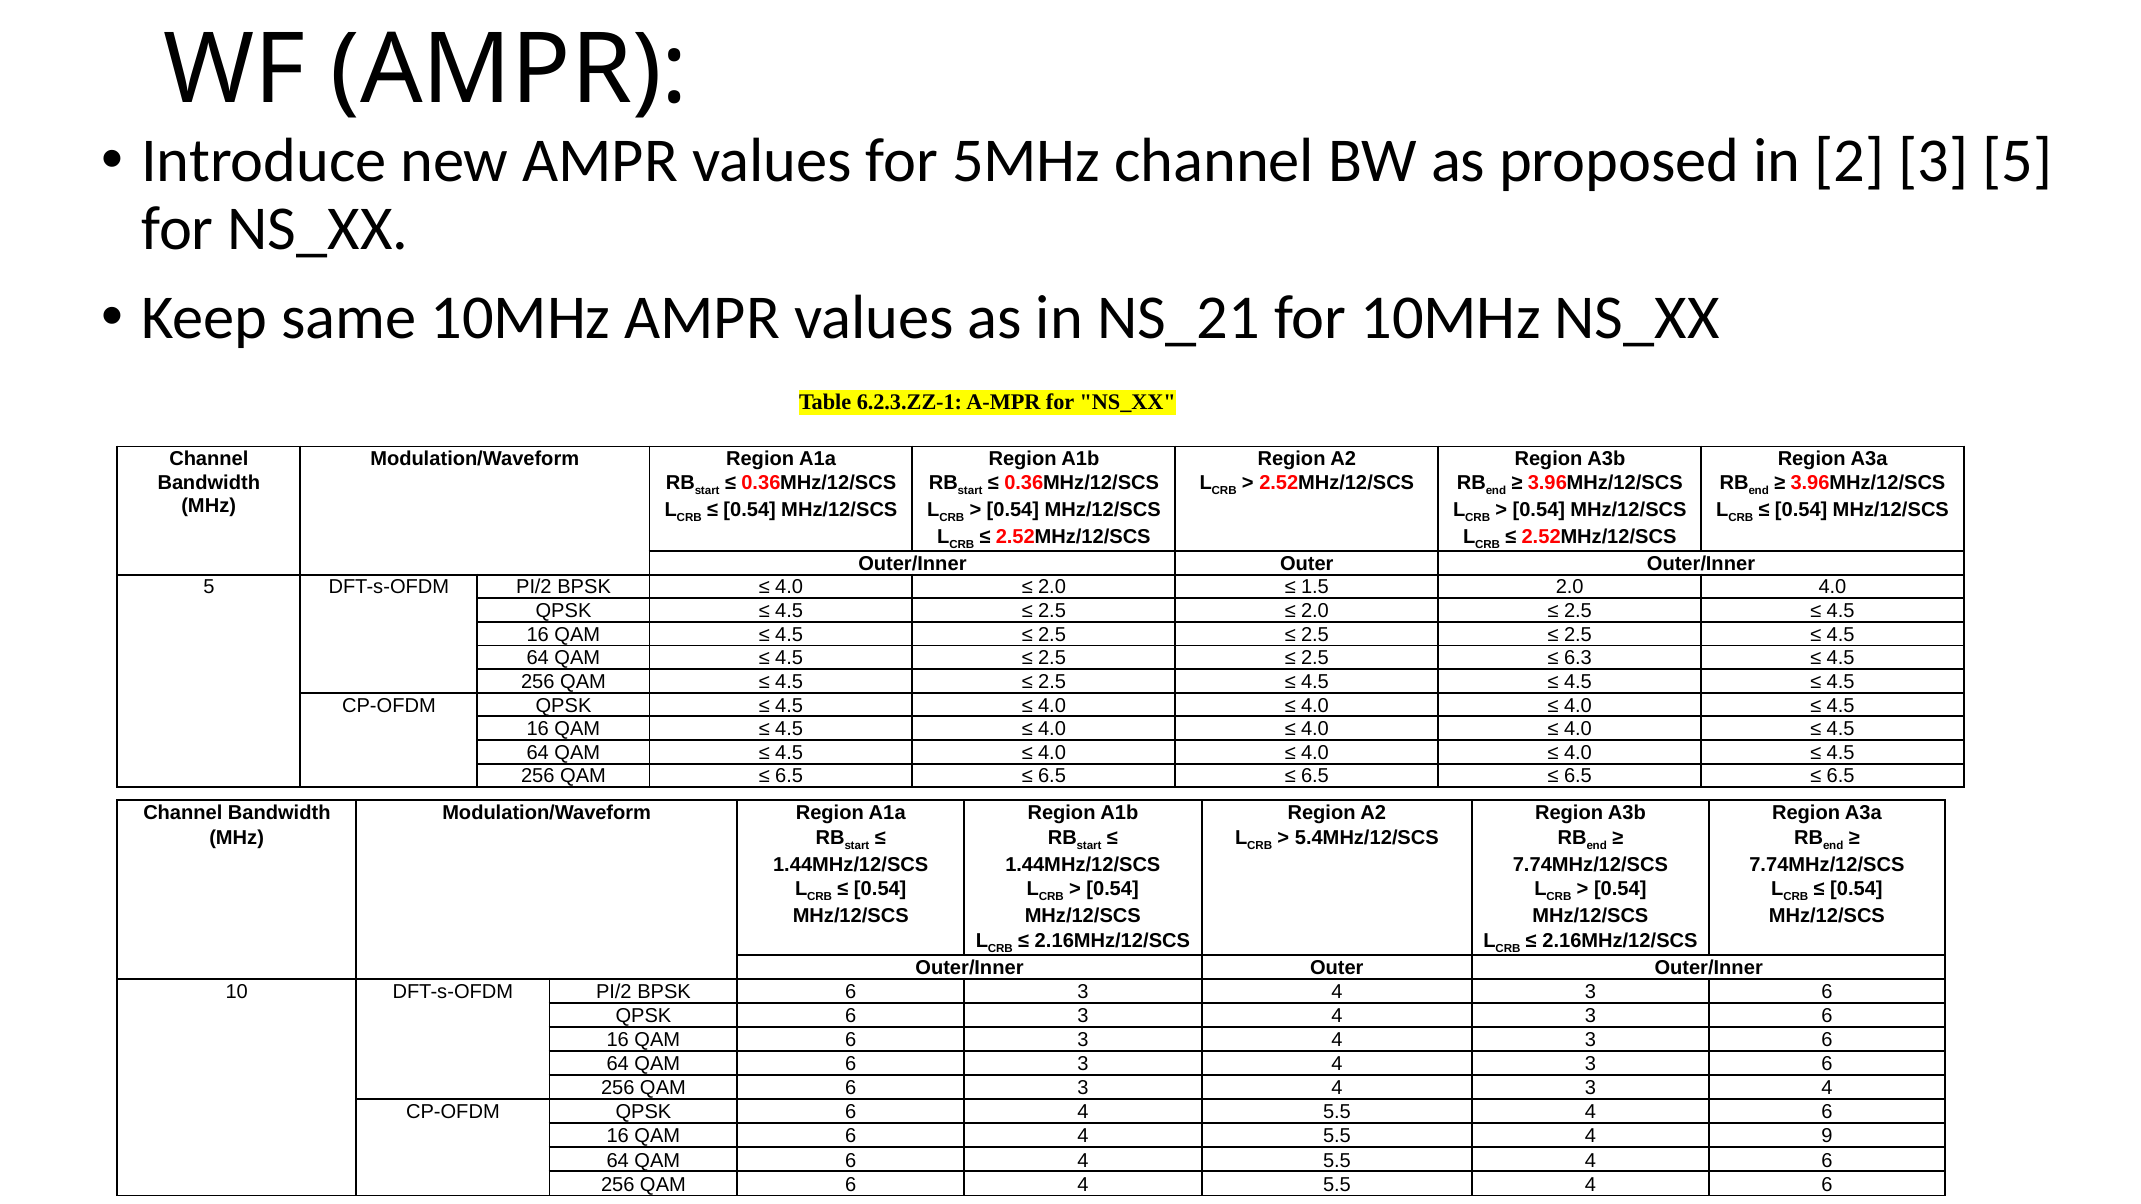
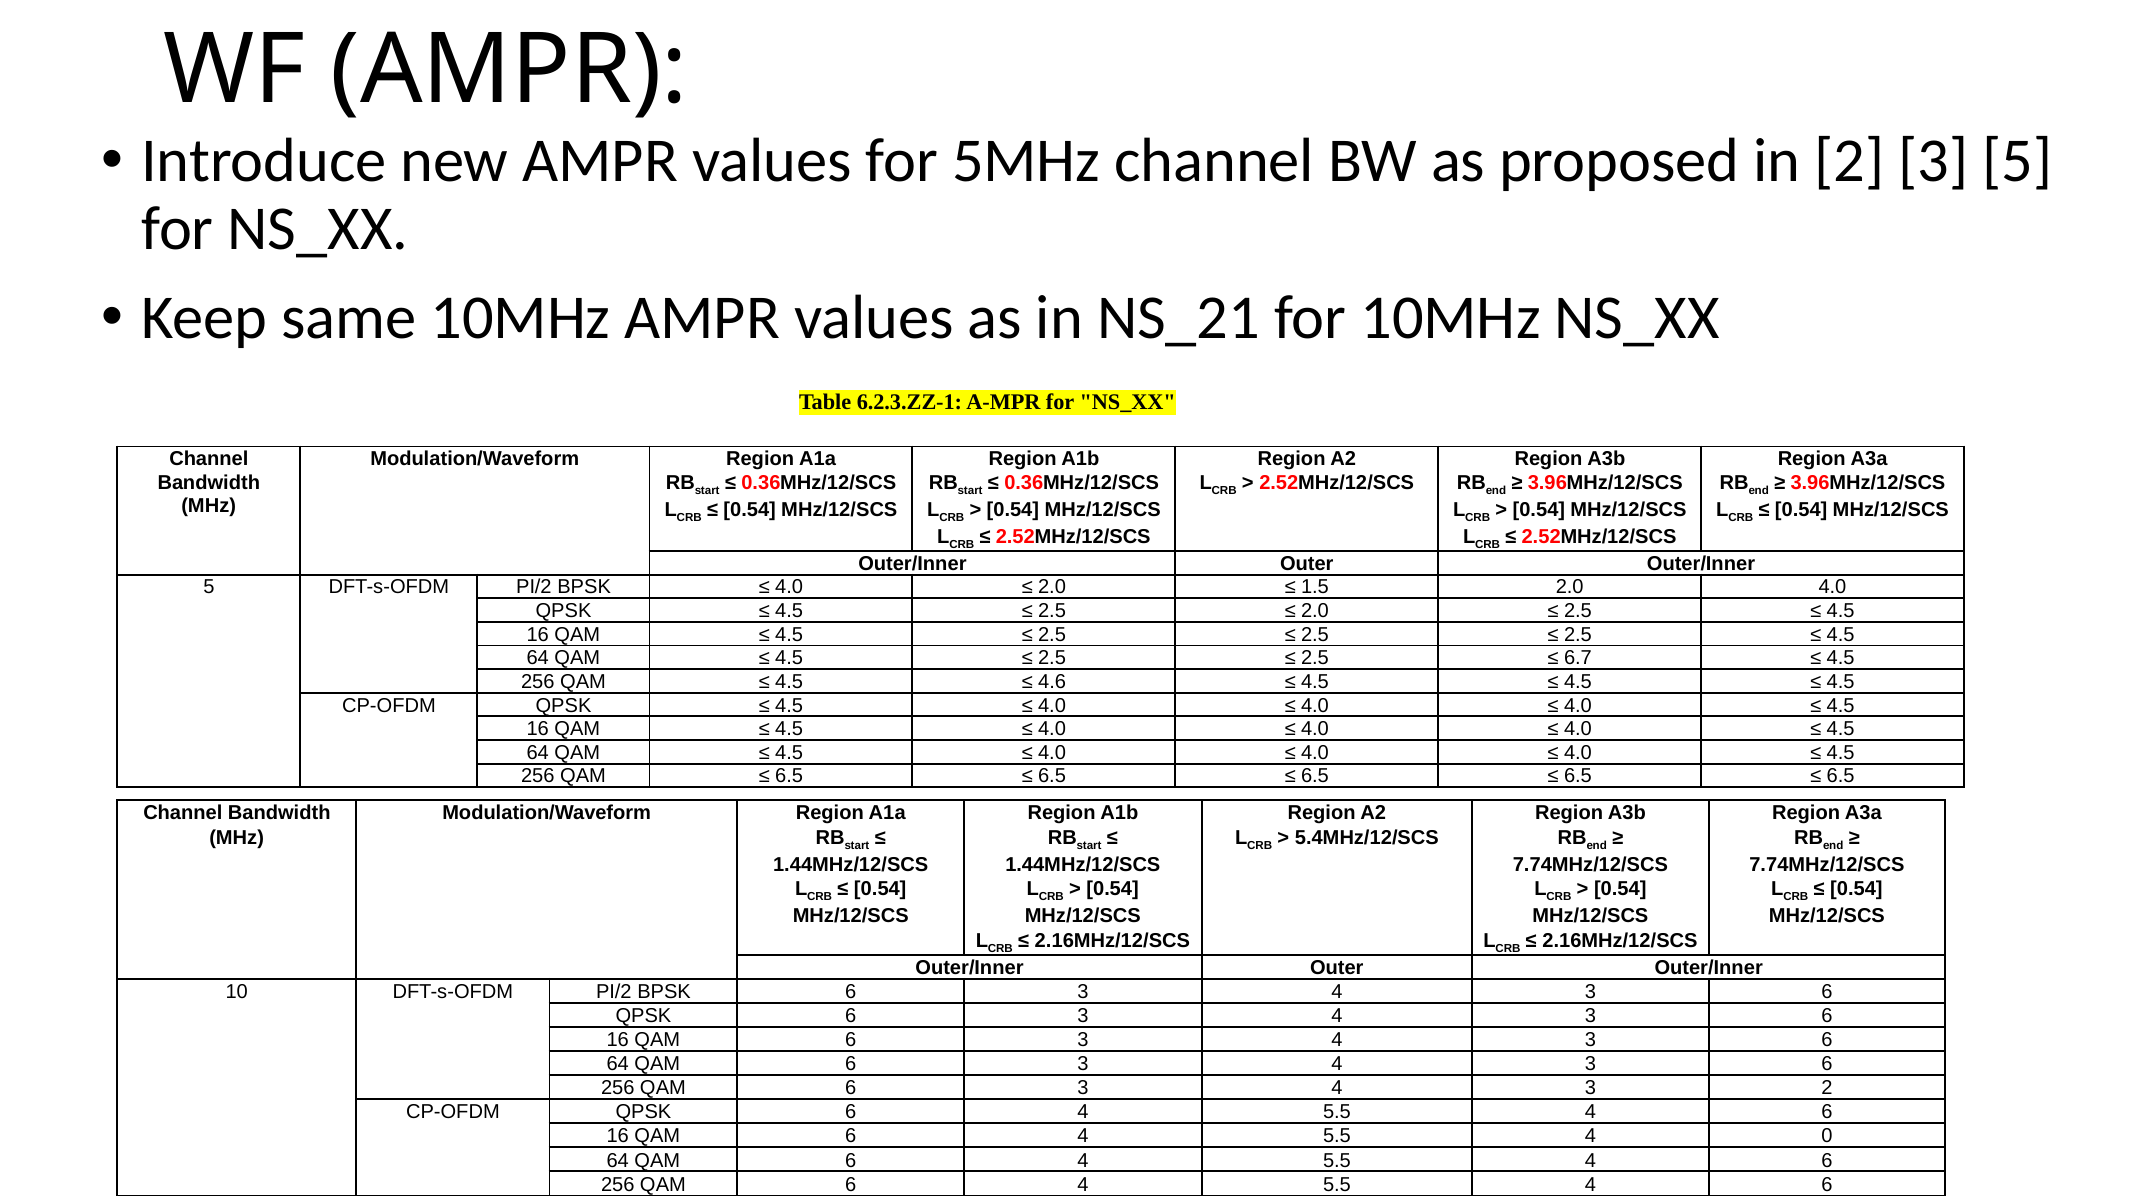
6.3: 6.3 -> 6.7
2.5 at (1052, 682): 2.5 -> 4.6
4 3 4: 4 -> 2
9: 9 -> 0
